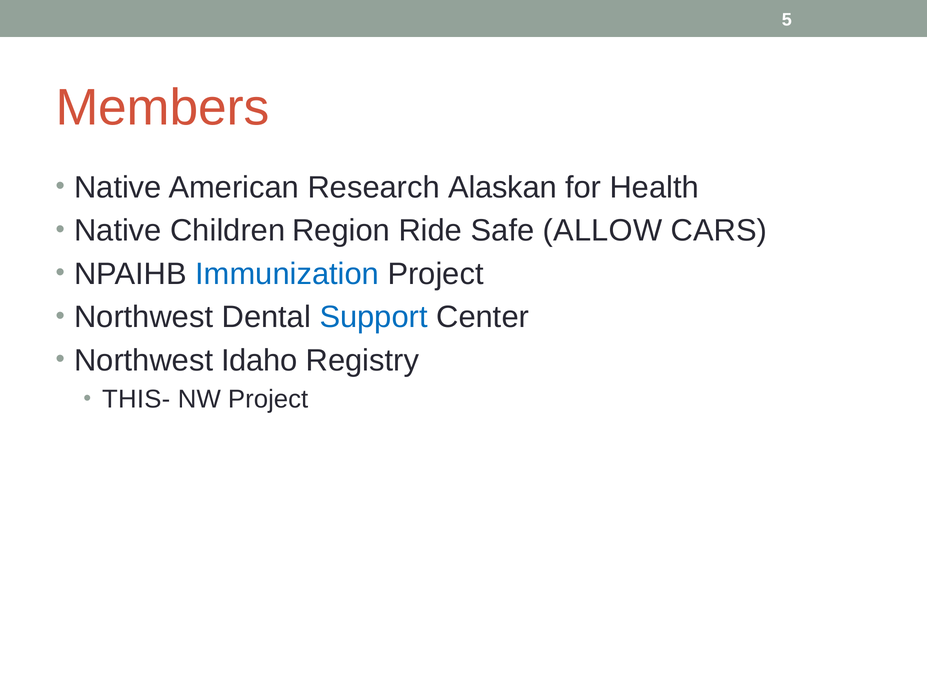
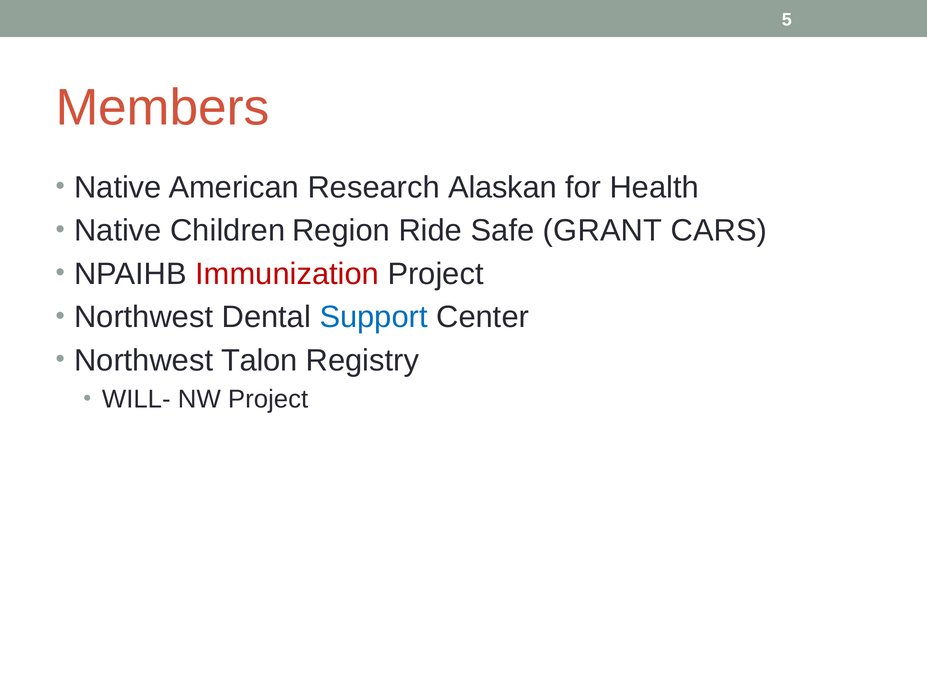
ALLOW: ALLOW -> GRANT
Immunization colour: blue -> red
Idaho: Idaho -> Talon
THIS-: THIS- -> WILL-
